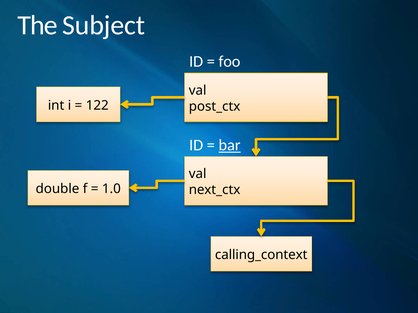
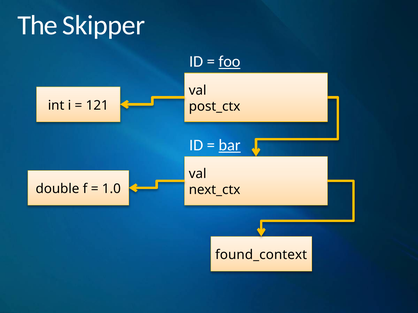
Subject: Subject -> Skipper
foo underline: none -> present
122: 122 -> 121
calling_context: calling_context -> found_context
